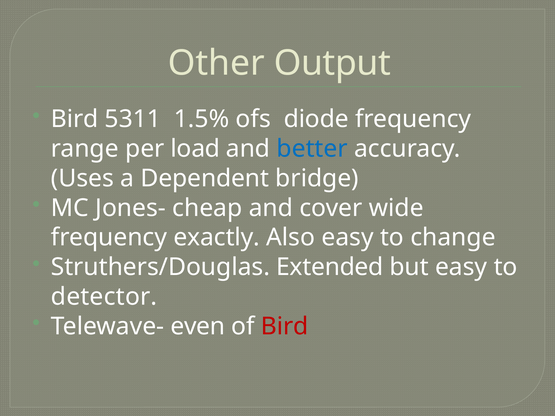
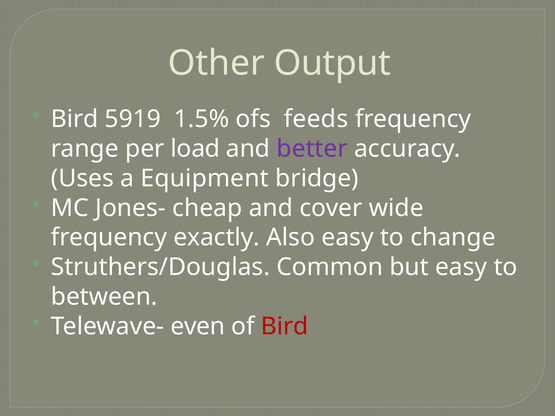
5311: 5311 -> 5919
diode: diode -> feeds
better colour: blue -> purple
Dependent: Dependent -> Equipment
Extended: Extended -> Common
detector: detector -> between
